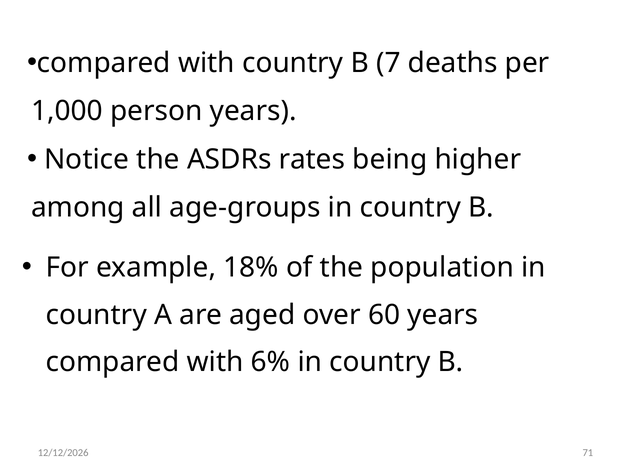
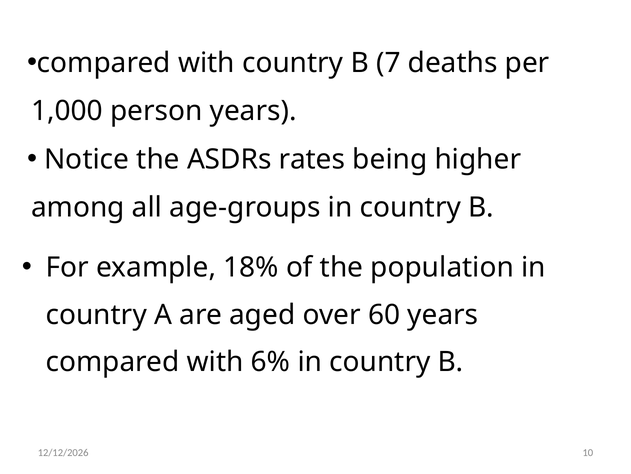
71: 71 -> 10
